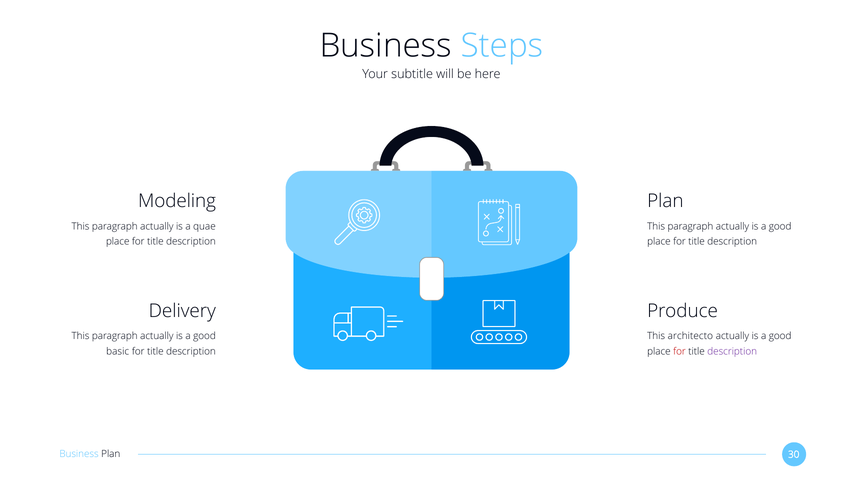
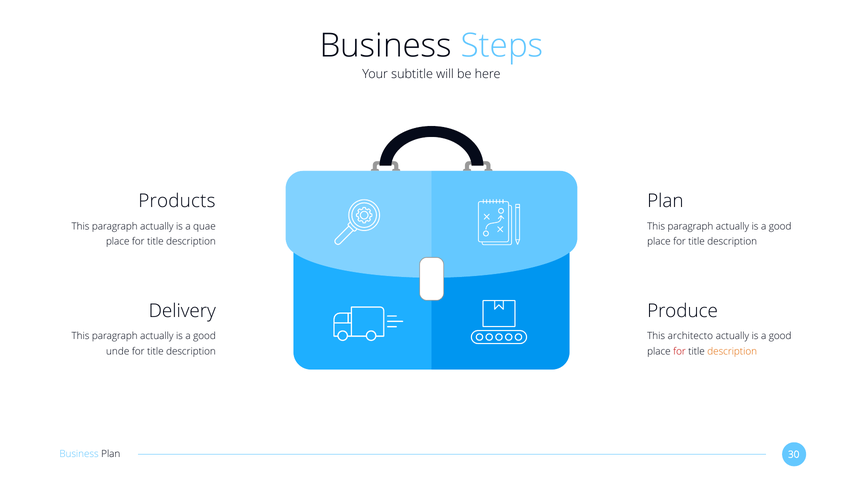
Modeling: Modeling -> Products
basic: basic -> unde
description at (732, 352) colour: purple -> orange
